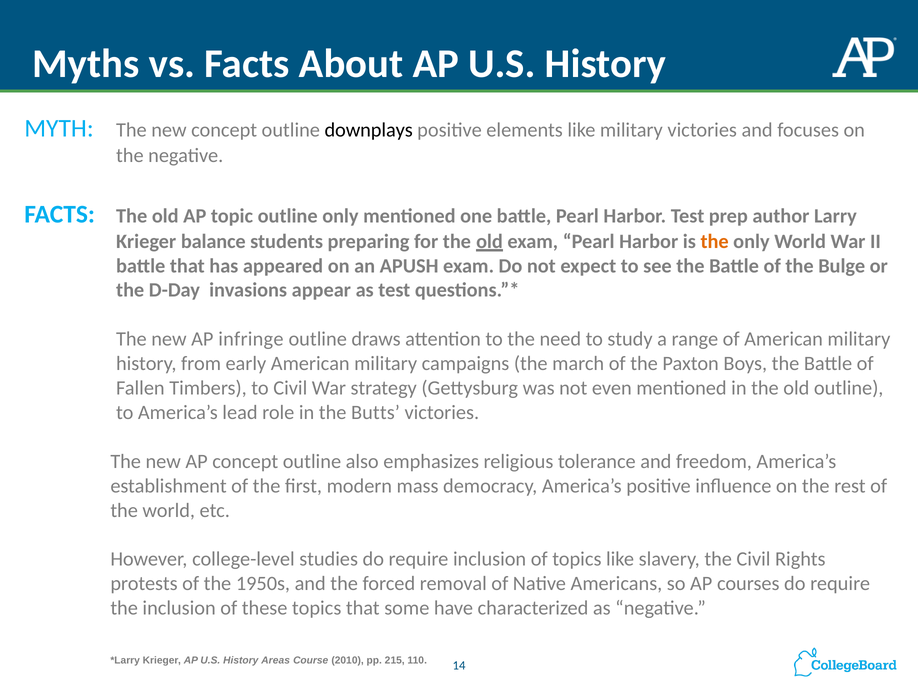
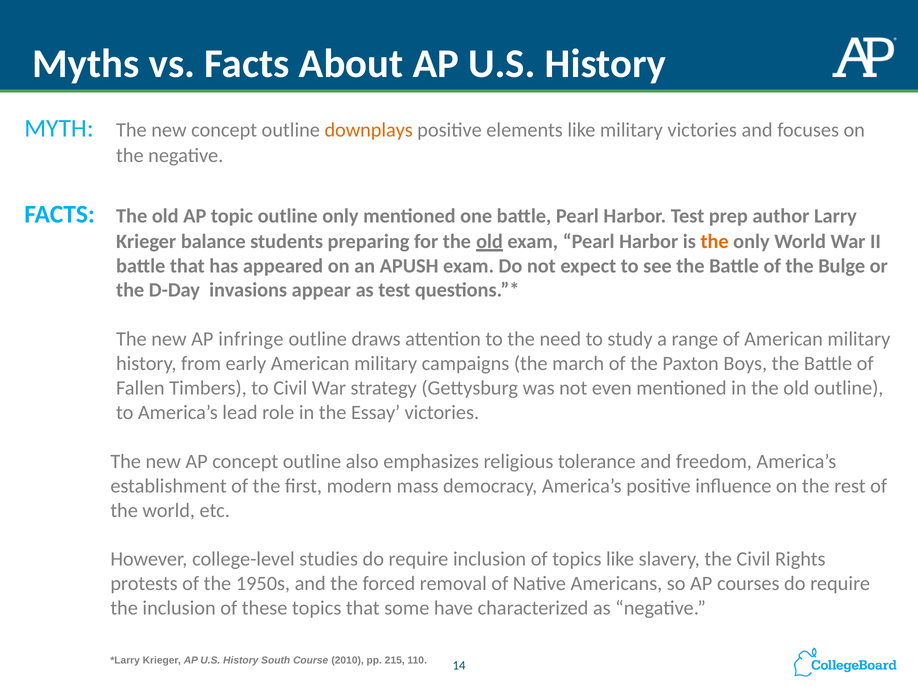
downplays colour: black -> orange
Butts: Butts -> Essay
Areas: Areas -> South
